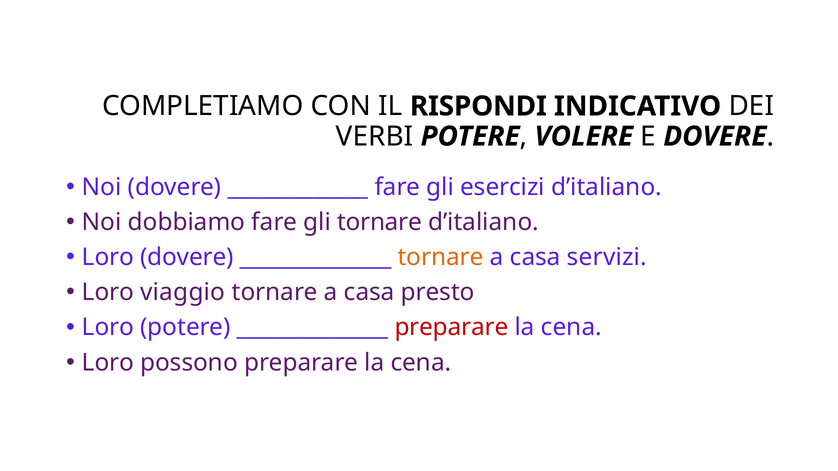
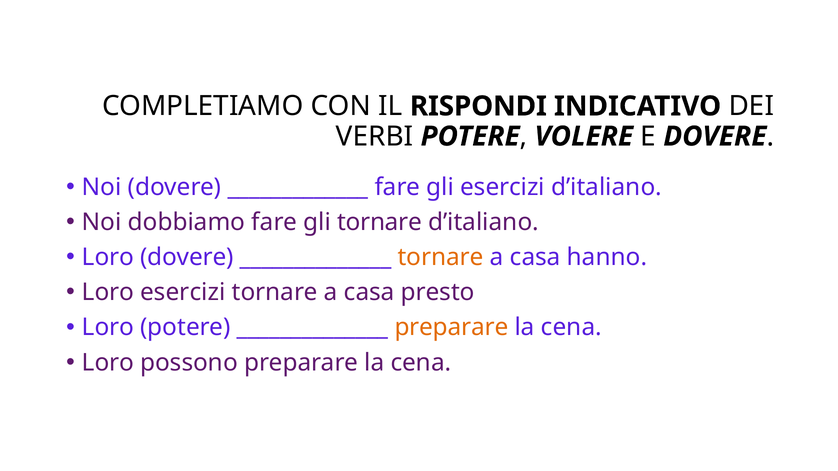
servizi: servizi -> hanno
Loro viaggio: viaggio -> esercizi
preparare at (452, 328) colour: red -> orange
